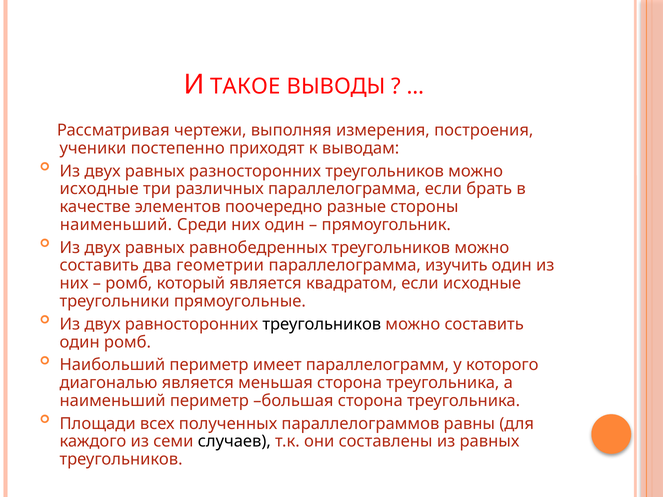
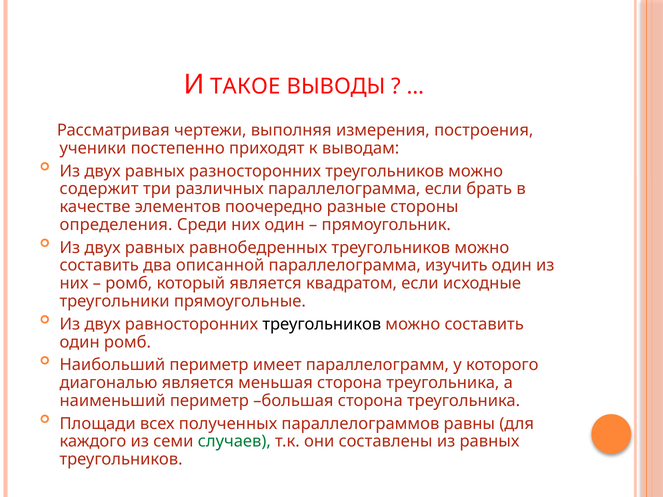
исходные at (99, 189): исходные -> содержит
наименьший at (116, 225): наименьший -> определения
геометрии: геометрии -> описанной
случаев colour: black -> green
